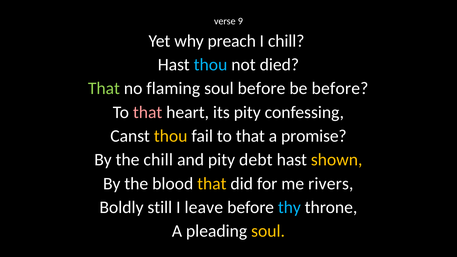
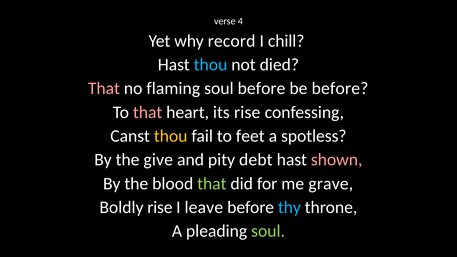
9: 9 -> 4
preach: preach -> record
That at (104, 89) colour: light green -> pink
its pity: pity -> rise
fail to that: that -> feet
promise: promise -> spotless
the chill: chill -> give
shown colour: yellow -> pink
that at (212, 184) colour: yellow -> light green
rivers: rivers -> grave
Boldly still: still -> rise
soul at (268, 231) colour: yellow -> light green
